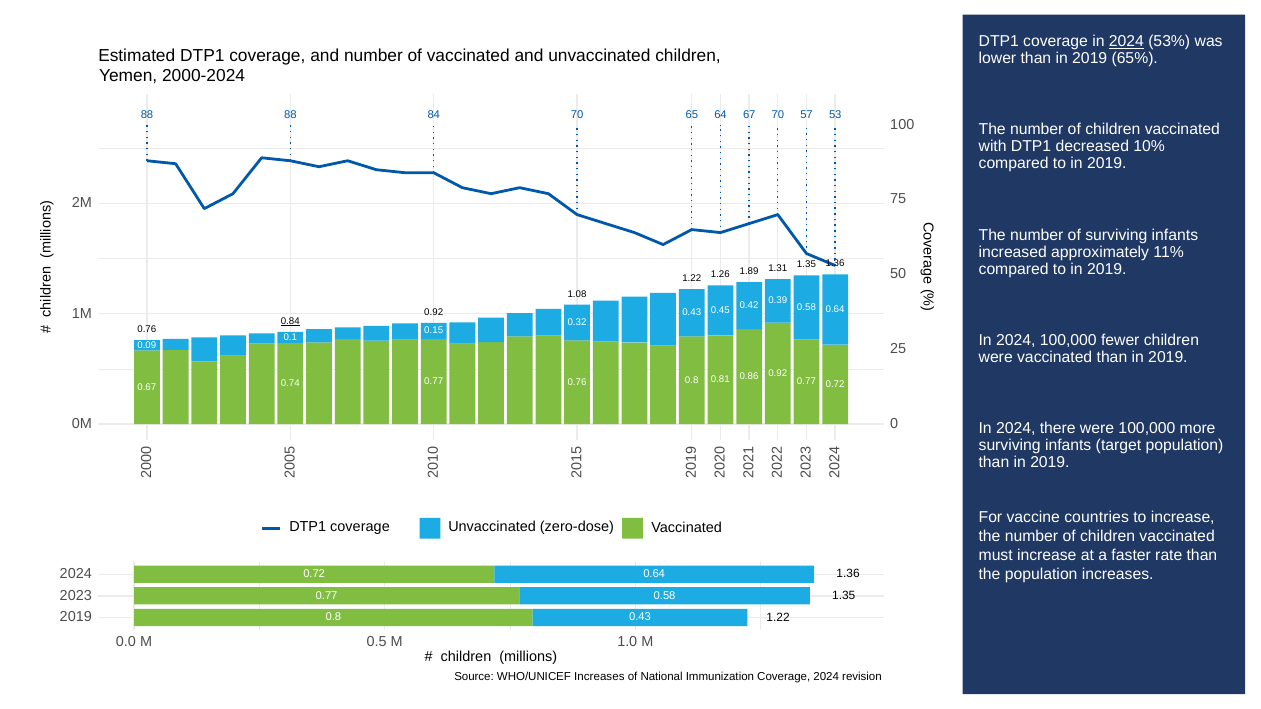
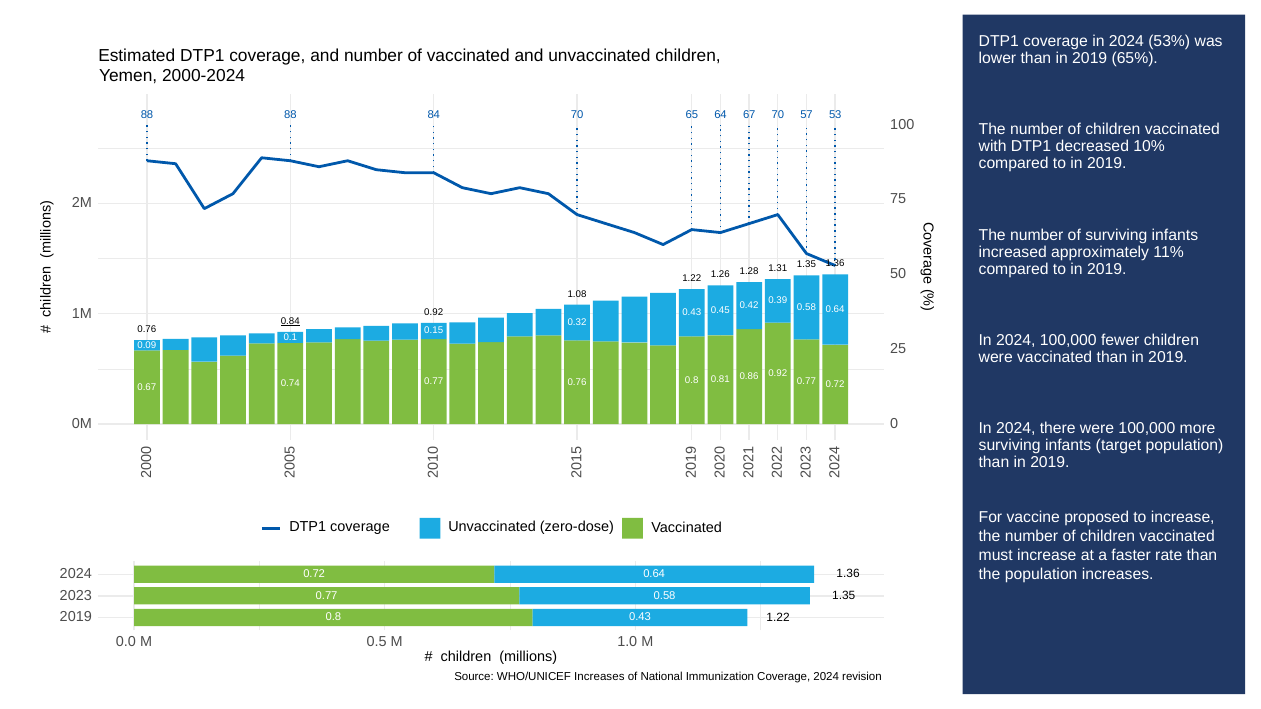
2024 at (1126, 41) underline: present -> none
1.89: 1.89 -> 1.28
countries: countries -> proposed
